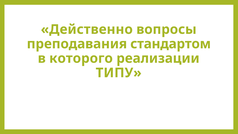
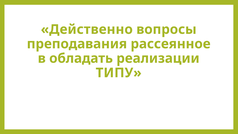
стандартом: стандартом -> рассеянное
которого: которого -> обладать
